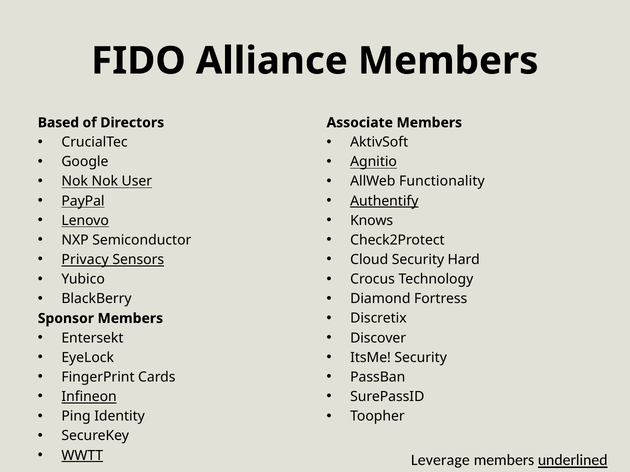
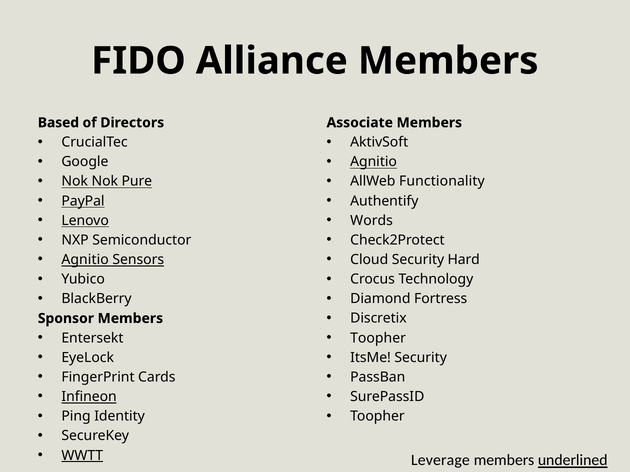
User: User -> Pure
Authentify underline: present -> none
Knows: Knows -> Words
Privacy at (85, 260): Privacy -> Agnitio
Discover at (378, 338): Discover -> Toopher
